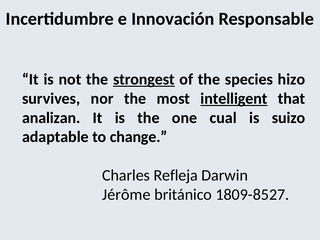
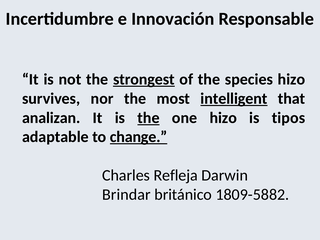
the at (149, 118) underline: none -> present
one cual: cual -> hizo
suizo: suizo -> tipos
change underline: none -> present
Jérôme: Jérôme -> Brindar
1809-8527: 1809-8527 -> 1809-5882
